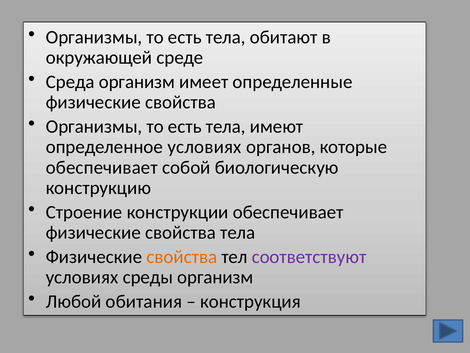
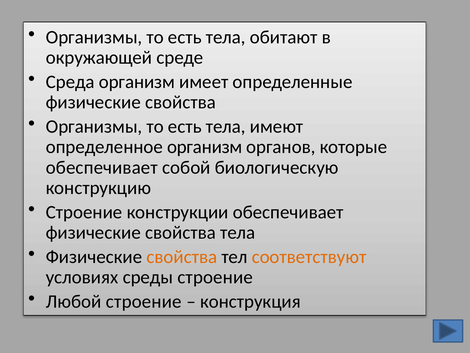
определенное условиях: условиях -> организм
соответствуют colour: purple -> orange
среды организм: организм -> строение
Любой обитания: обитания -> строение
